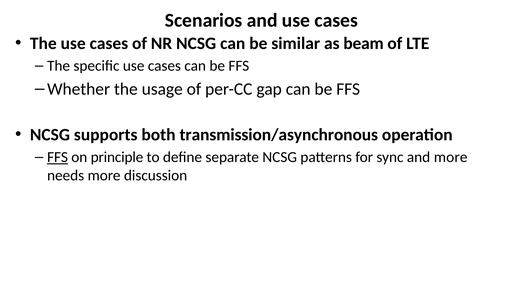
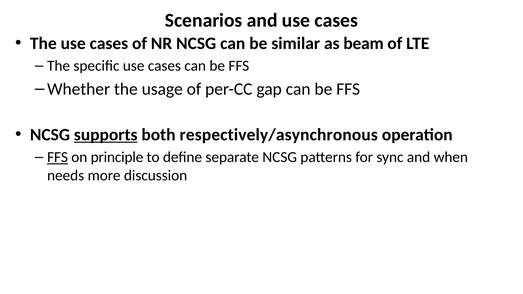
supports underline: none -> present
transmission/asynchronous: transmission/asynchronous -> respectively/asynchronous
and more: more -> when
